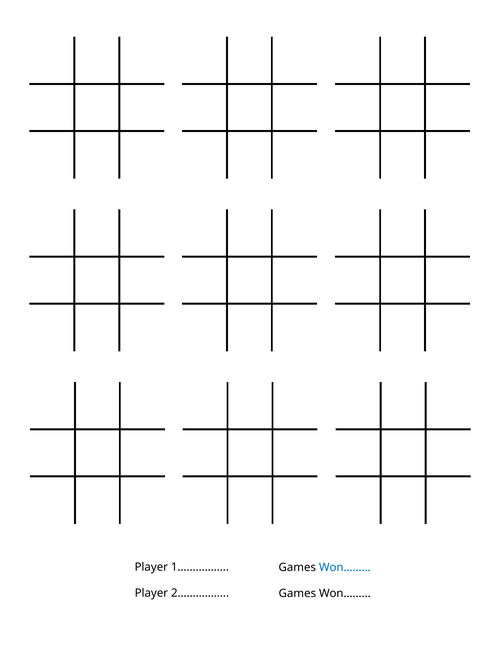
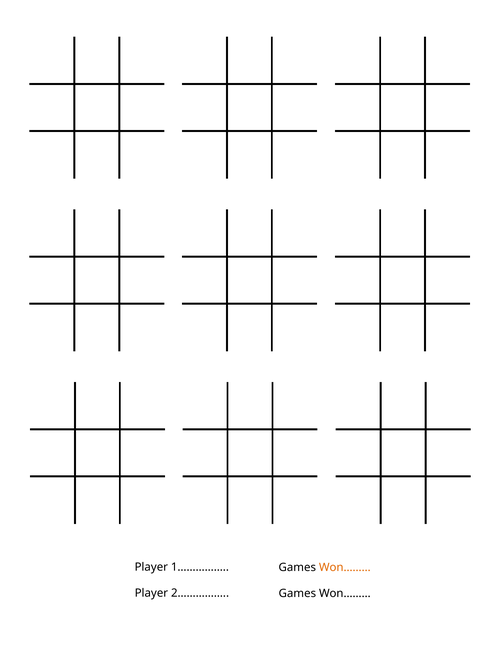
Won……… at (345, 567) colour: blue -> orange
